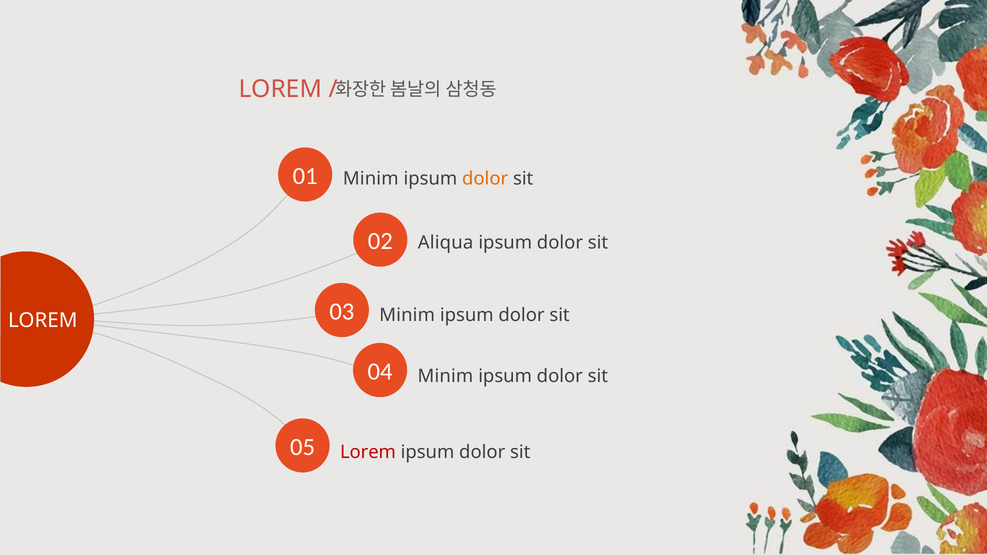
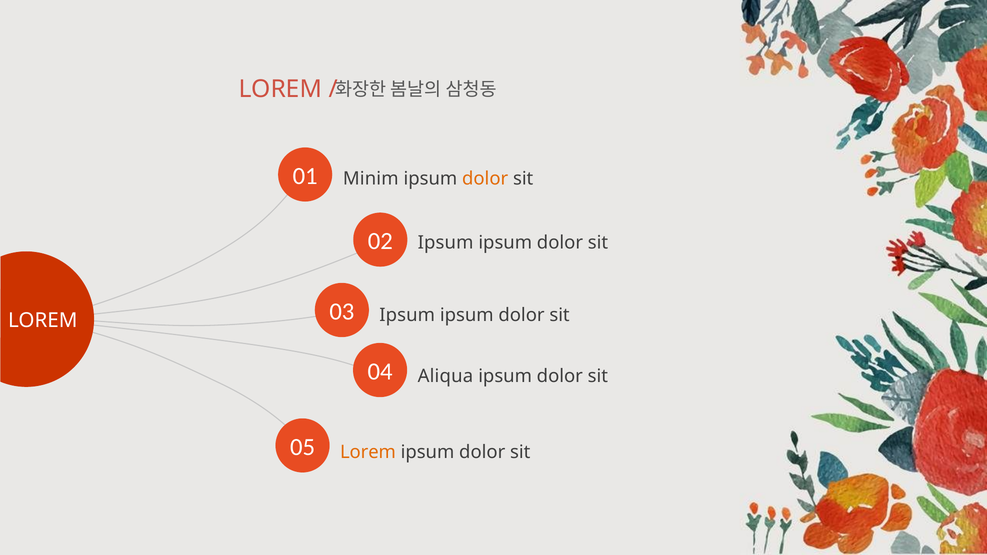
Aliqua at (446, 243): Aliqua -> Ipsum
Minim at (407, 315): Minim -> Ipsum
Minim at (445, 376): Minim -> Aliqua
Lorem at (368, 452) colour: red -> orange
